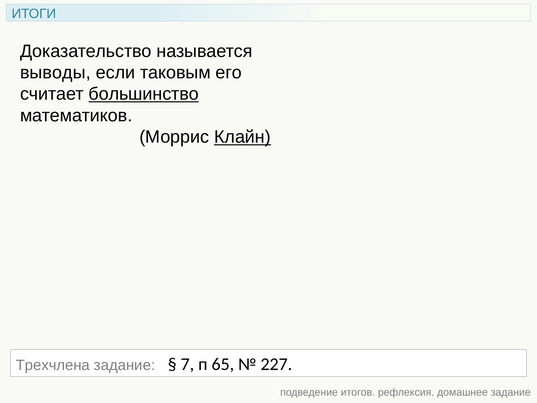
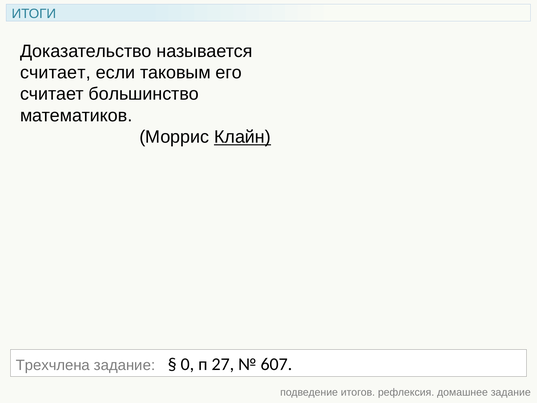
выводы at (55, 73): выводы -> считает
большинство underline: present -> none
7: 7 -> 0
65: 65 -> 27
227: 227 -> 607
